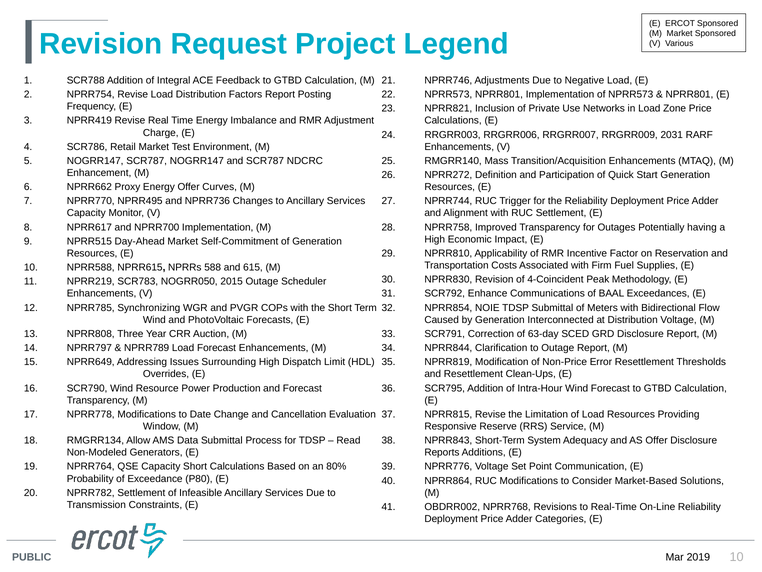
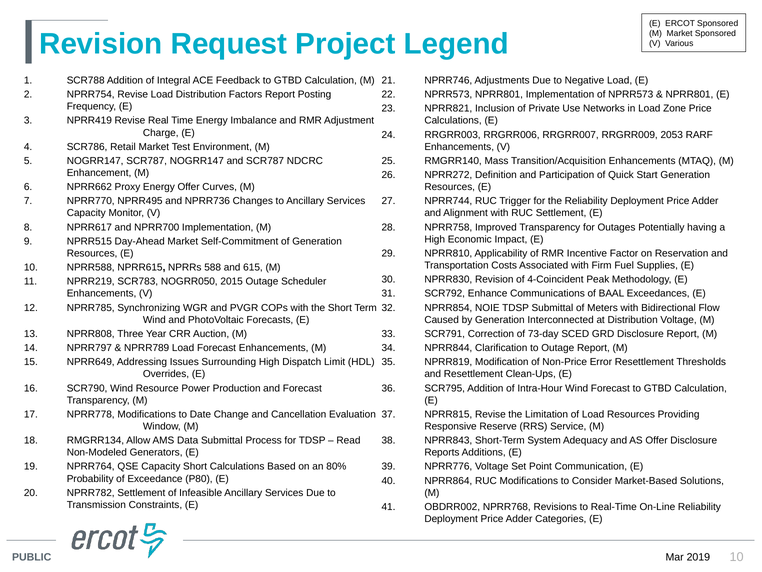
2031: 2031 -> 2053
63-day: 63-day -> 73-day
